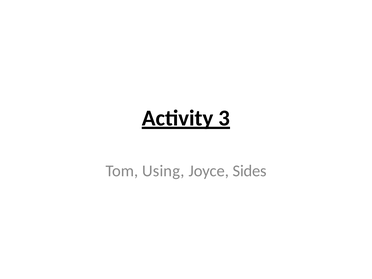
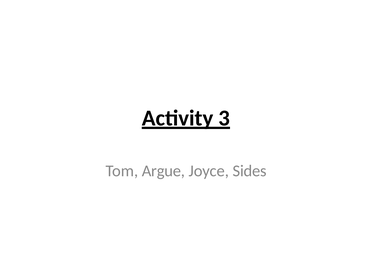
Using: Using -> Argue
